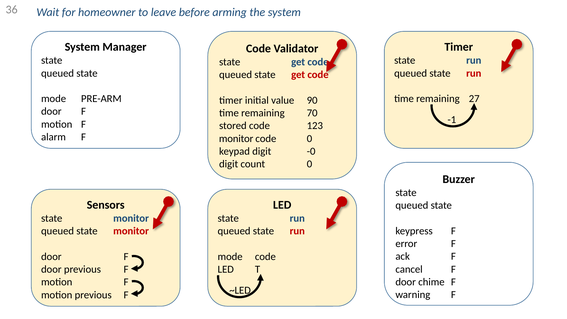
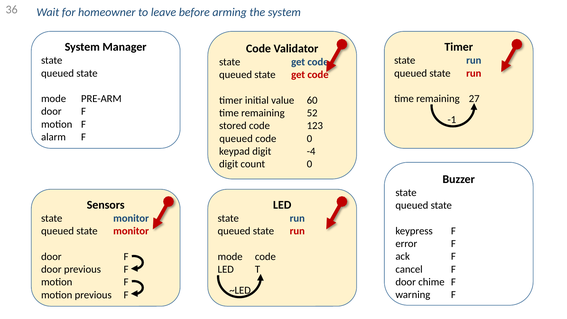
90: 90 -> 60
70: 70 -> 52
monitor at (236, 138): monitor -> queued
-0: -0 -> -4
